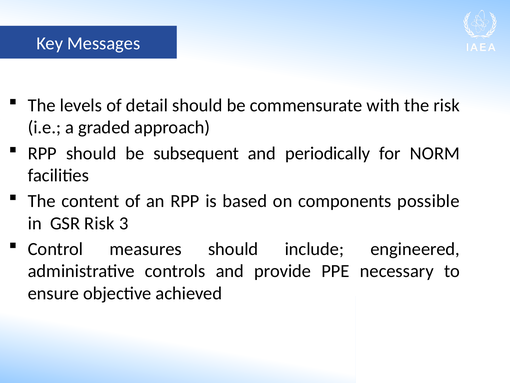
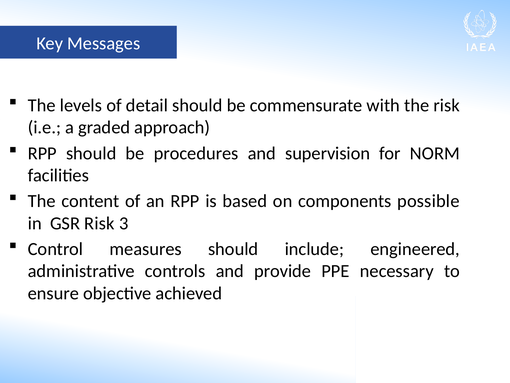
subsequent: subsequent -> procedures
periodically: periodically -> supervision
